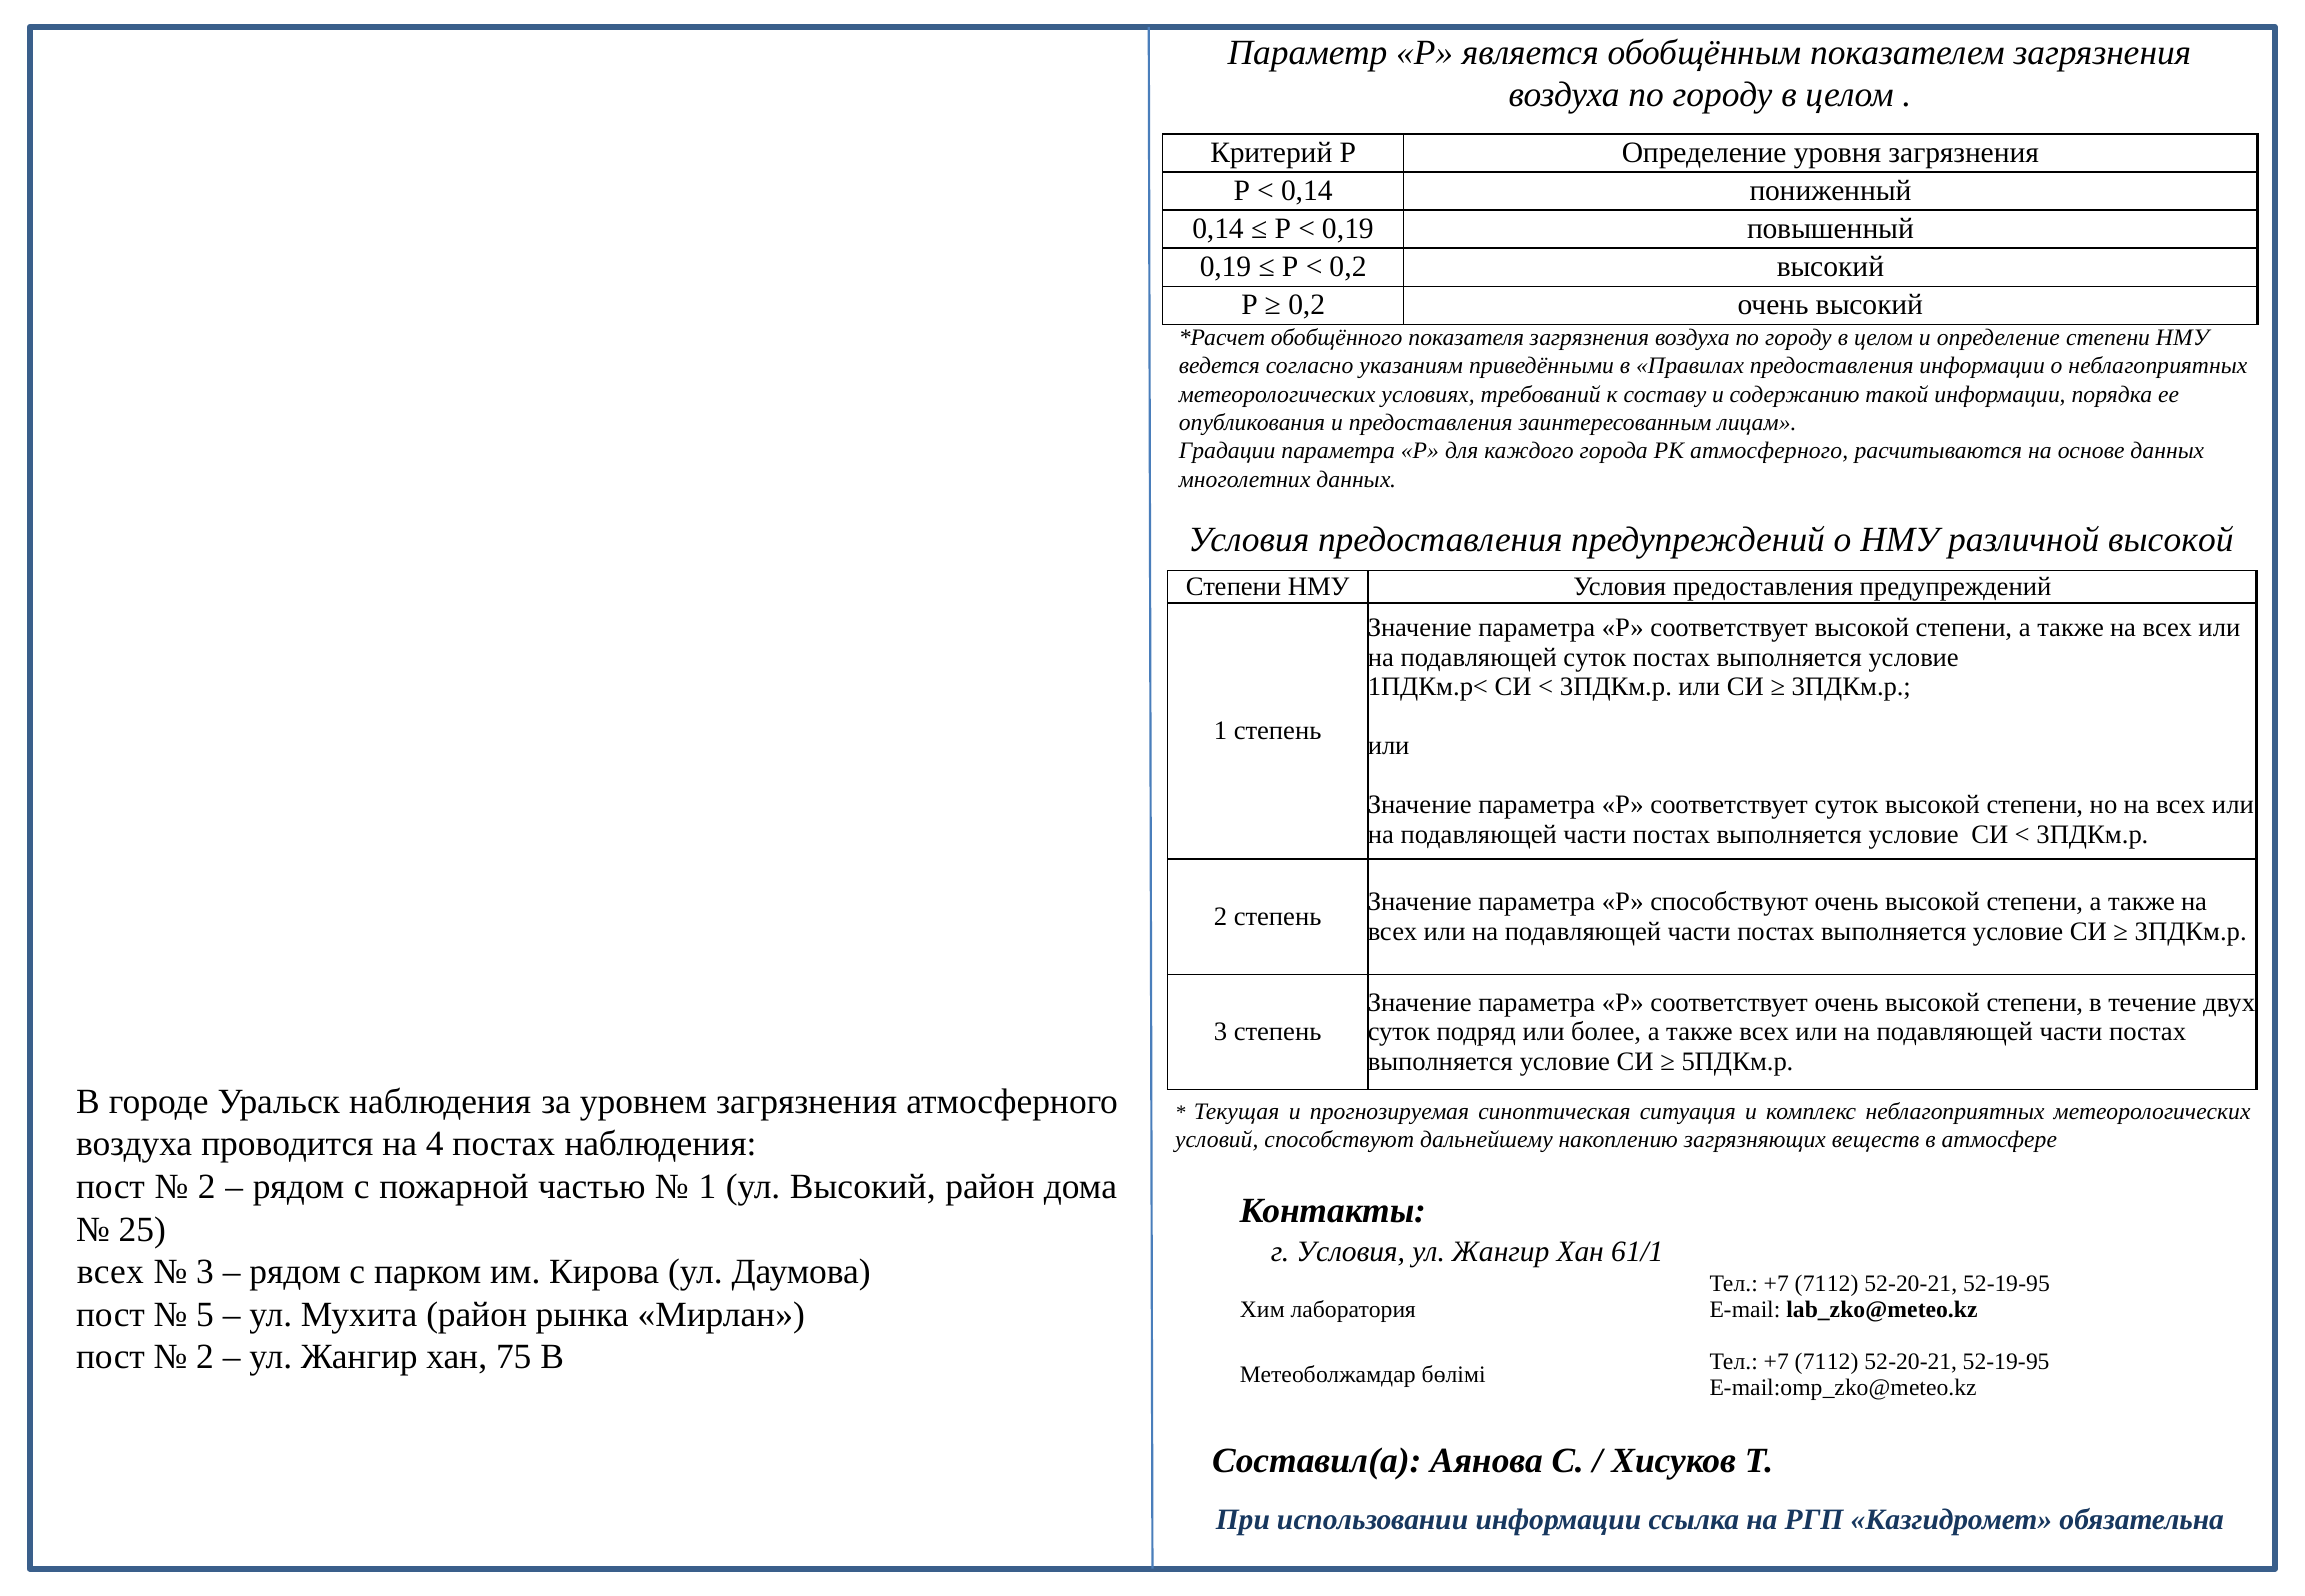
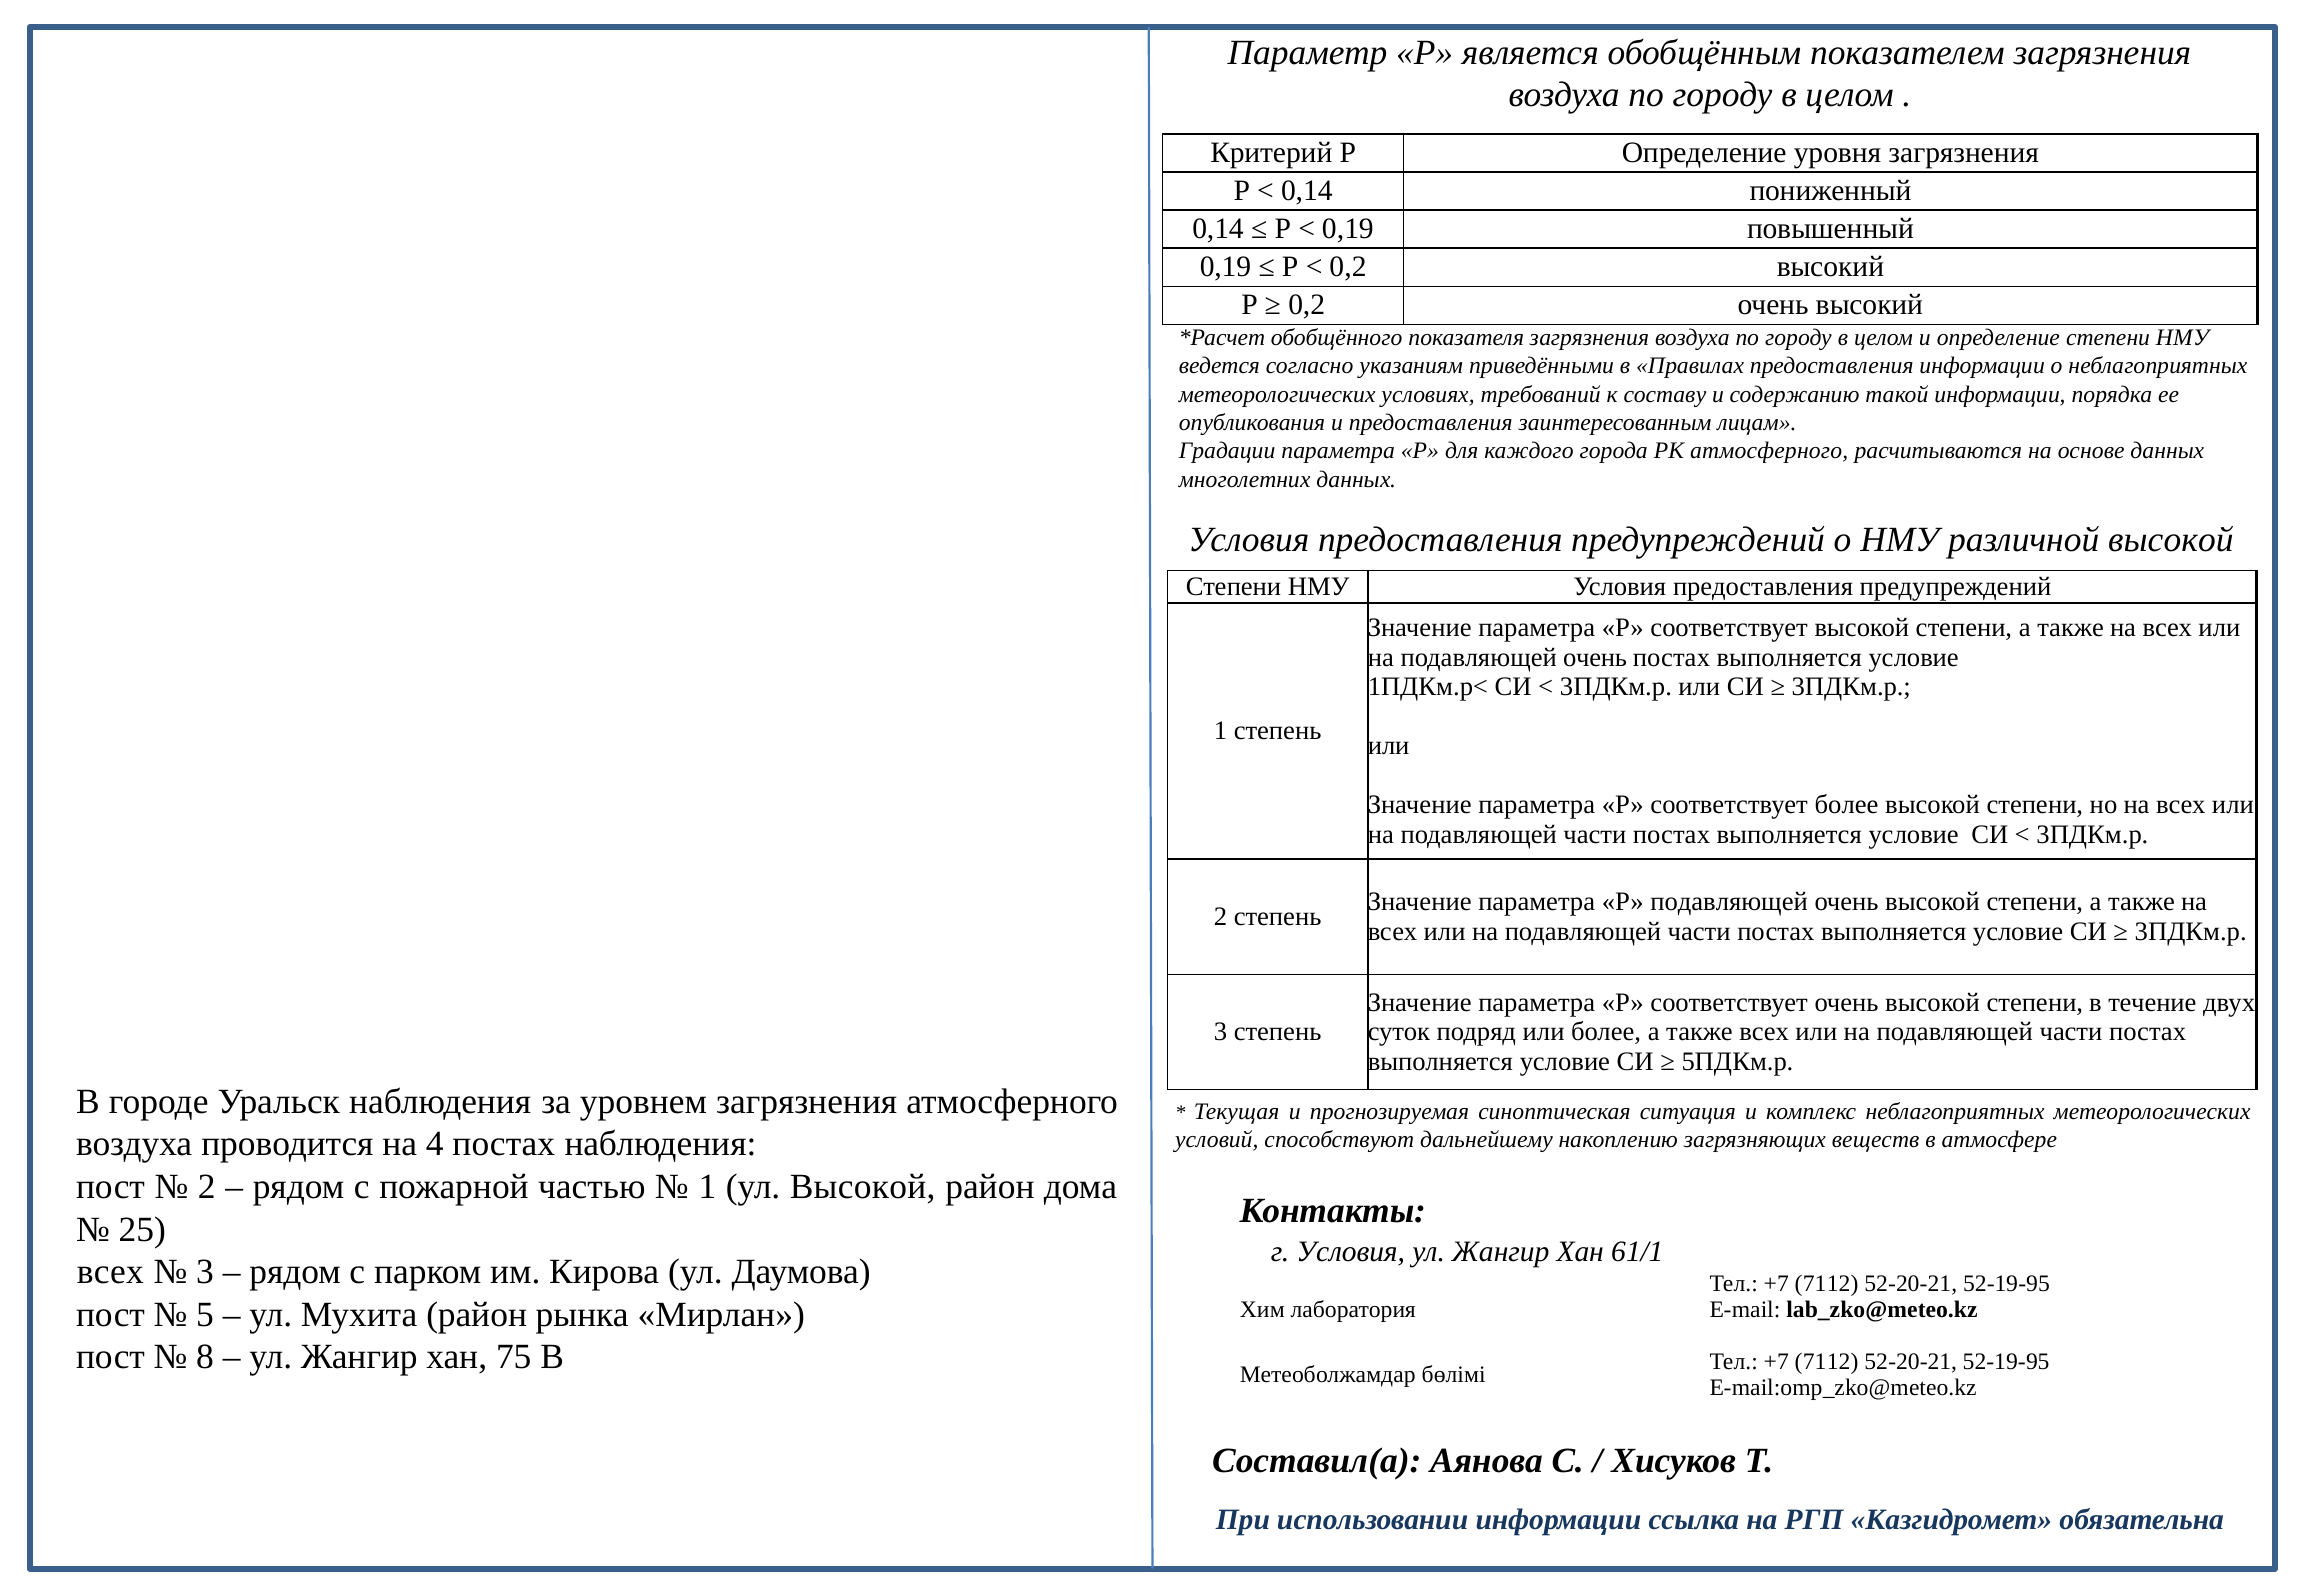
на подавляющей суток: суток -> очень
соответствует суток: суток -> более
Р способствуют: способствуют -> подавляющей
ул Высокий: Высокий -> Высокой
2 at (205, 1357): 2 -> 8
